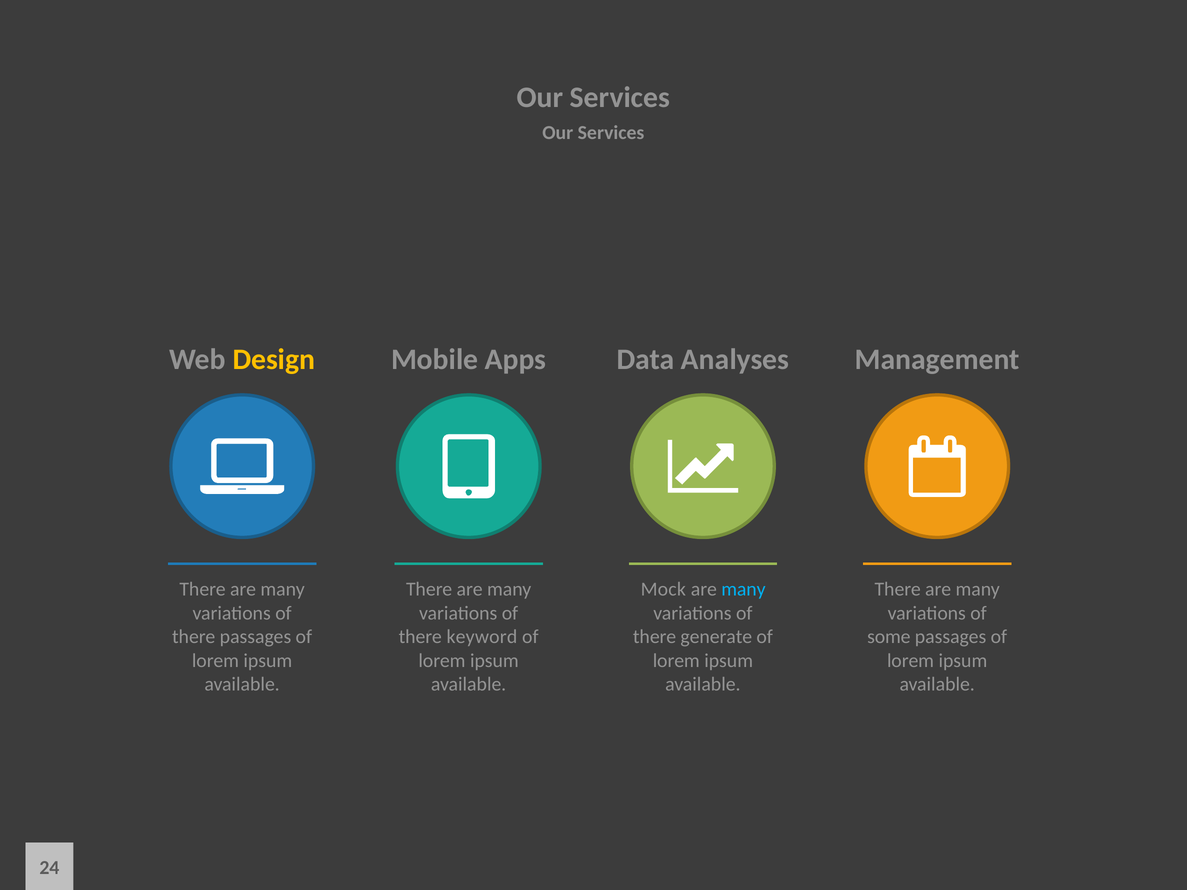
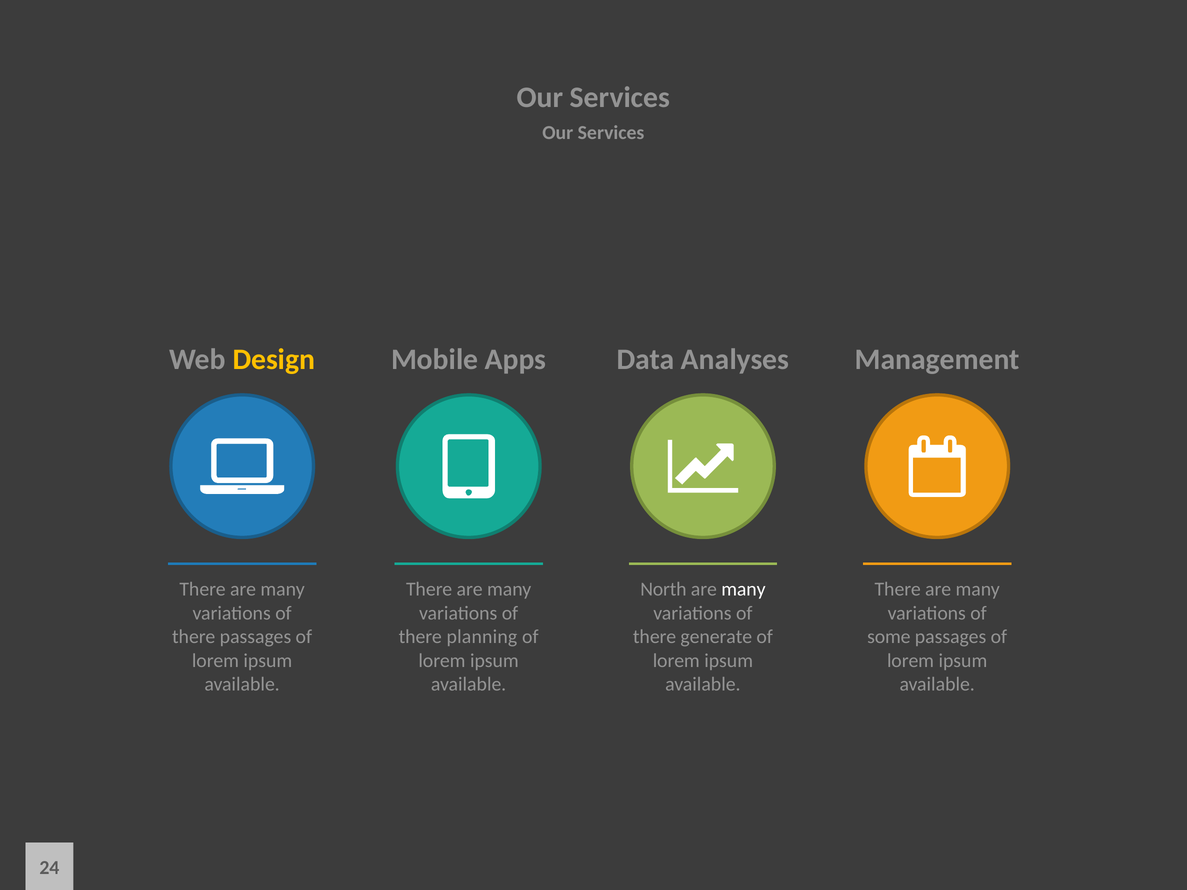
Mock: Mock -> North
many at (743, 590) colour: light blue -> white
keyword: keyword -> planning
